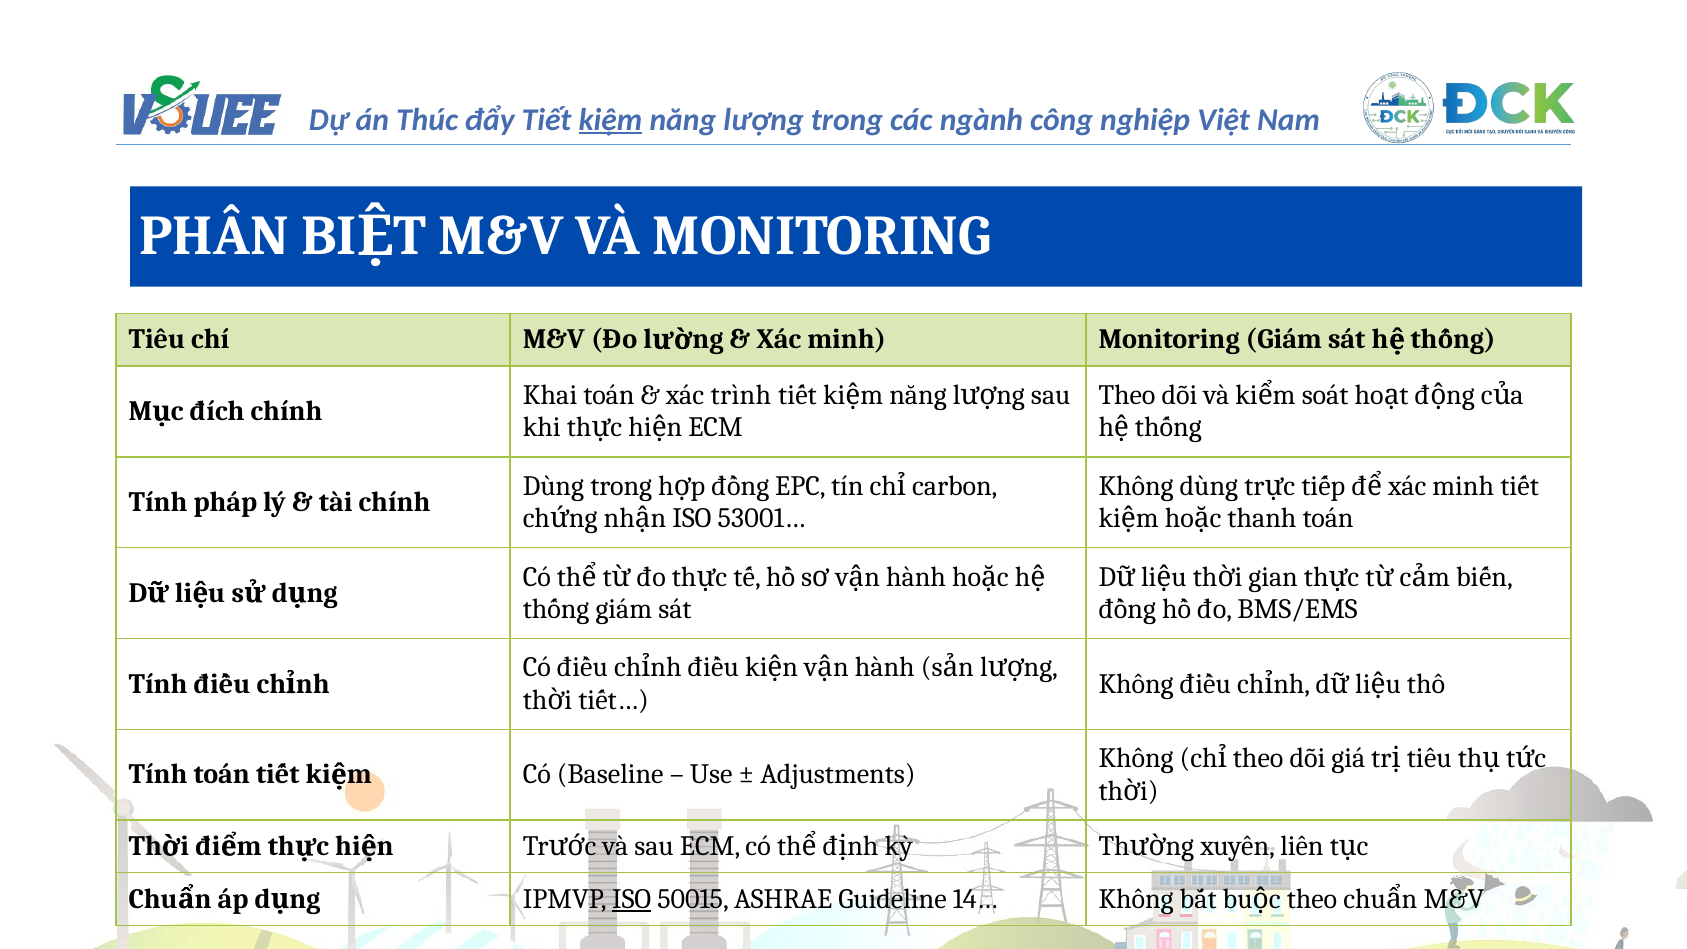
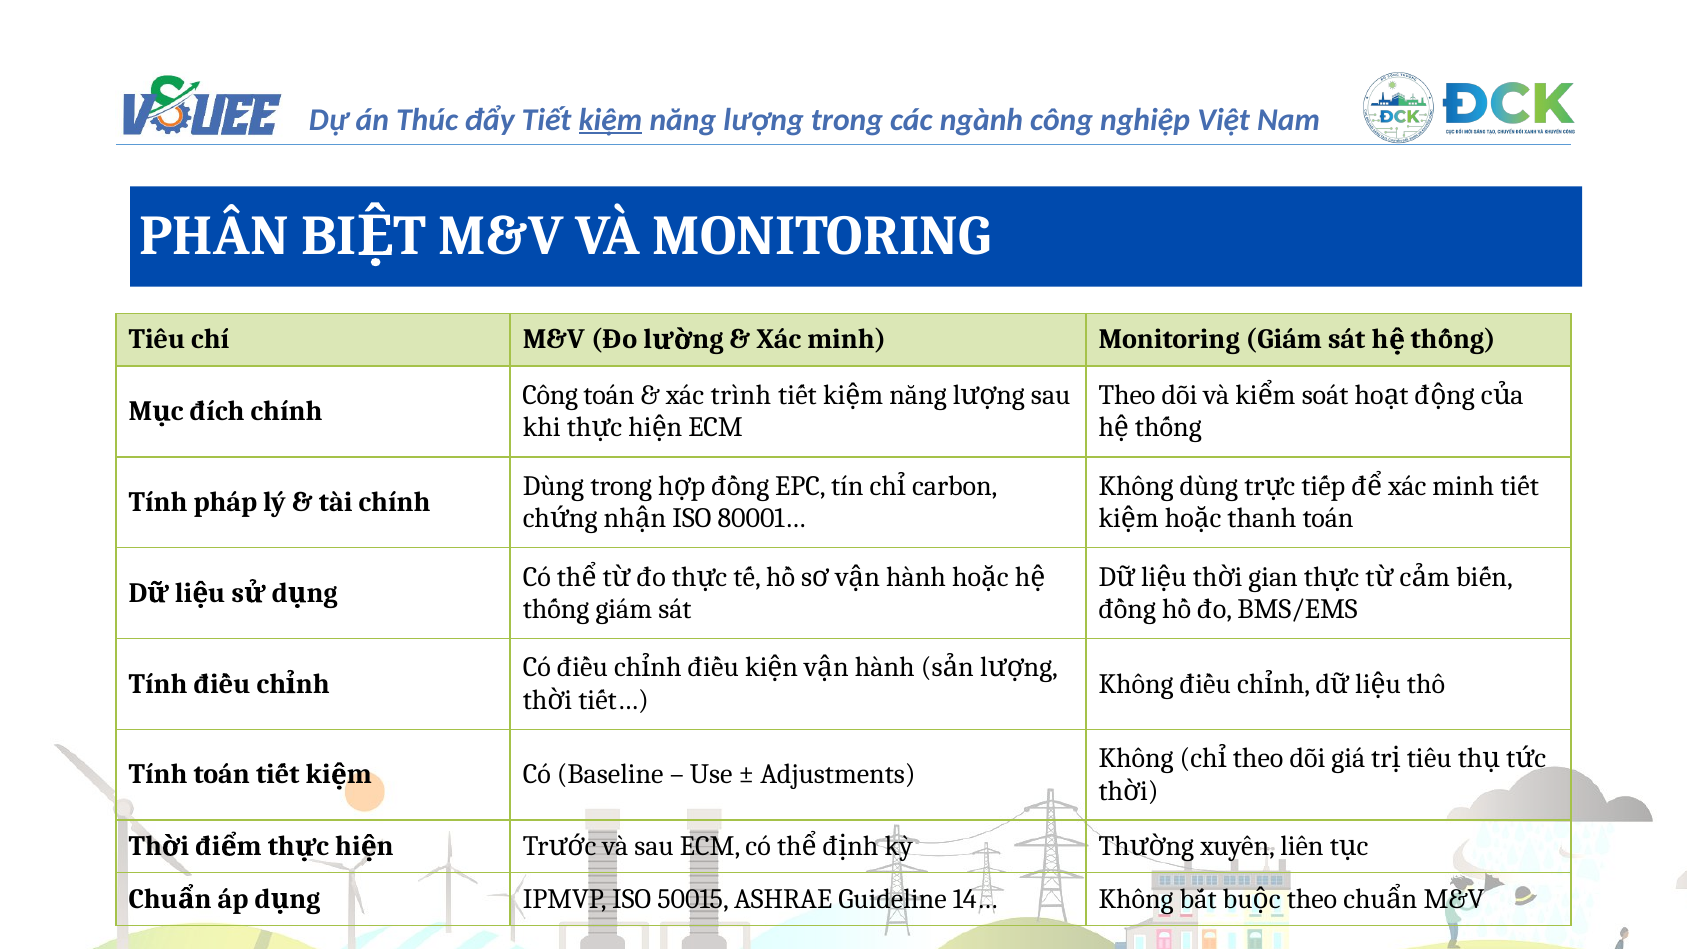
Khai at (550, 395): Khai -> Công
53001…: 53001… -> 80001…
ISO at (632, 899) underline: present -> none
